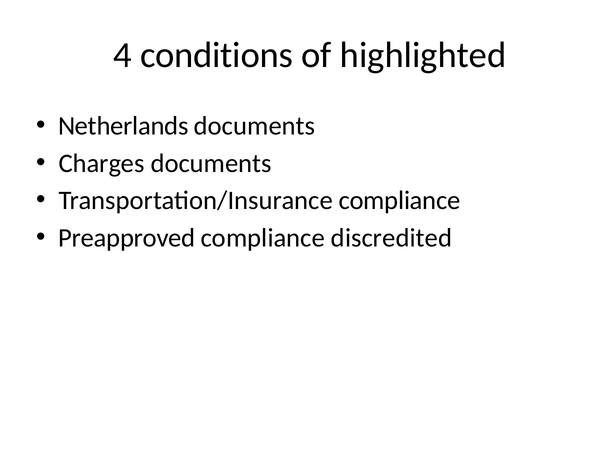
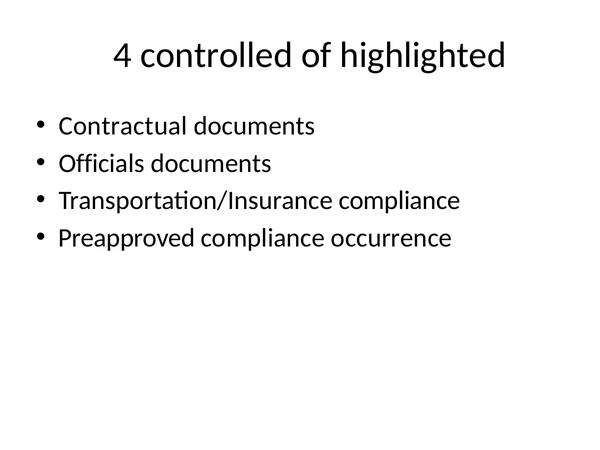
conditions: conditions -> controlled
Netherlands: Netherlands -> Contractual
Charges: Charges -> Officials
discredited: discredited -> occurrence
